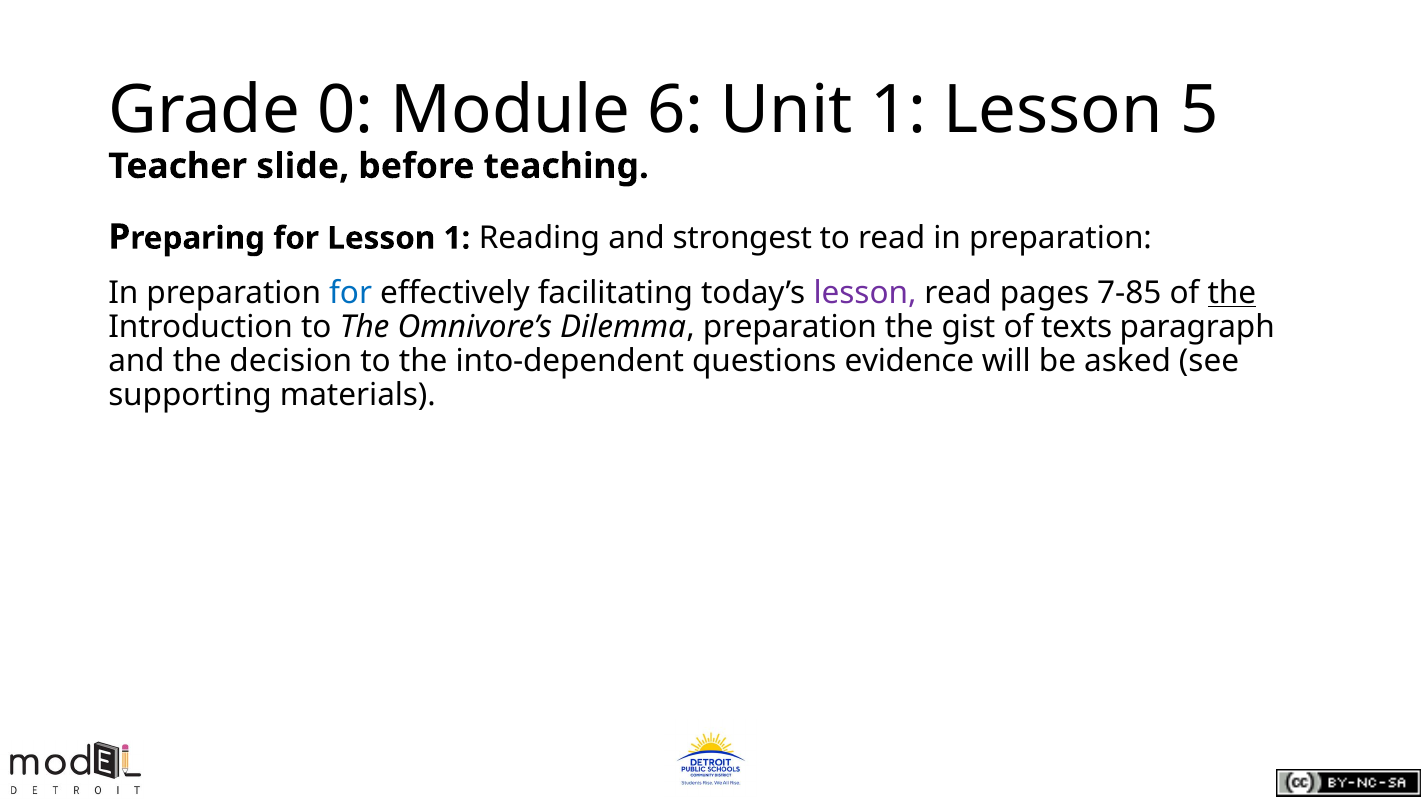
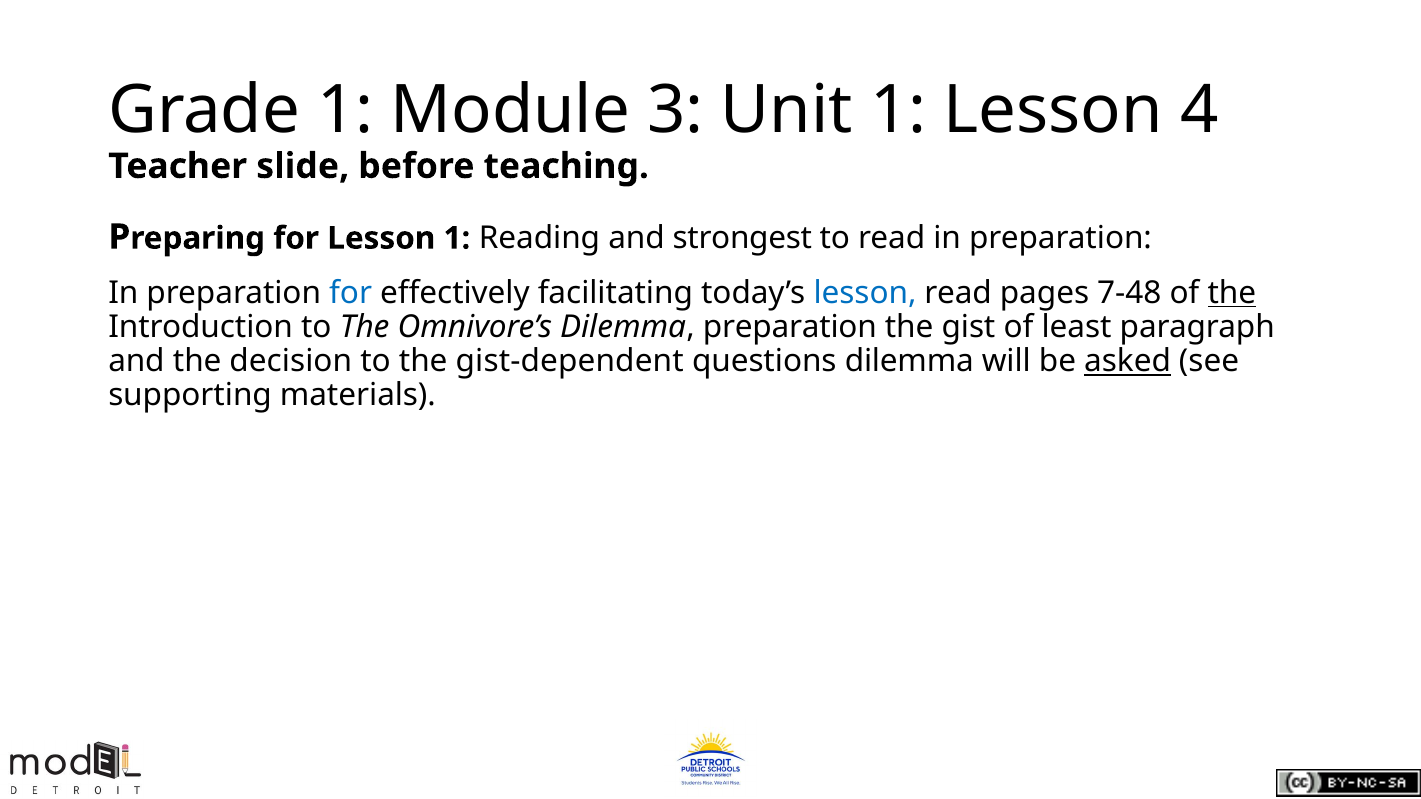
Grade 0: 0 -> 1
6: 6 -> 3
5: 5 -> 4
lesson at (865, 293) colour: purple -> blue
7-85: 7-85 -> 7-48
texts: texts -> least
into-dependent: into-dependent -> gist-dependent
questions evidence: evidence -> dilemma
asked underline: none -> present
